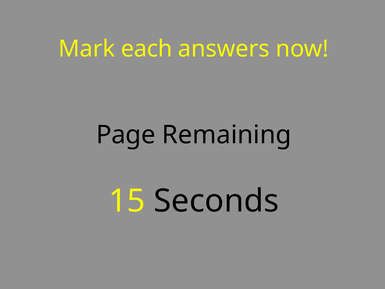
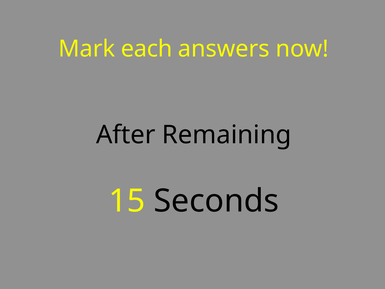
Page: Page -> After
